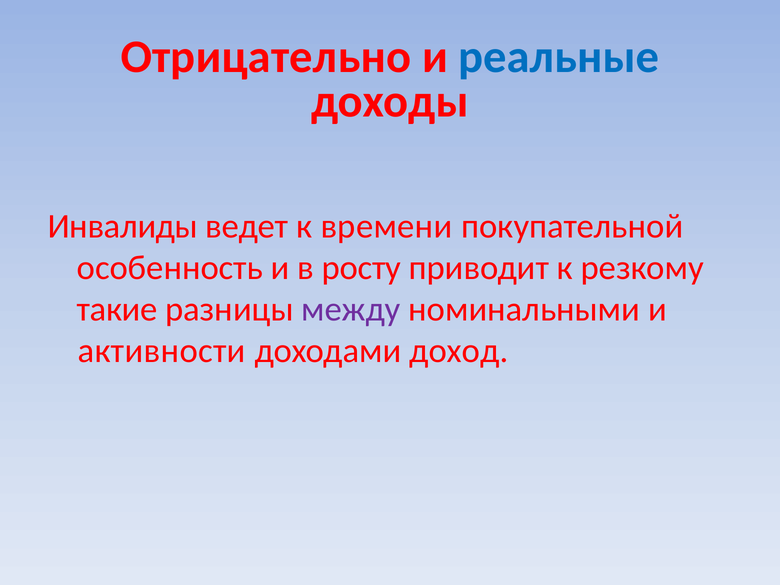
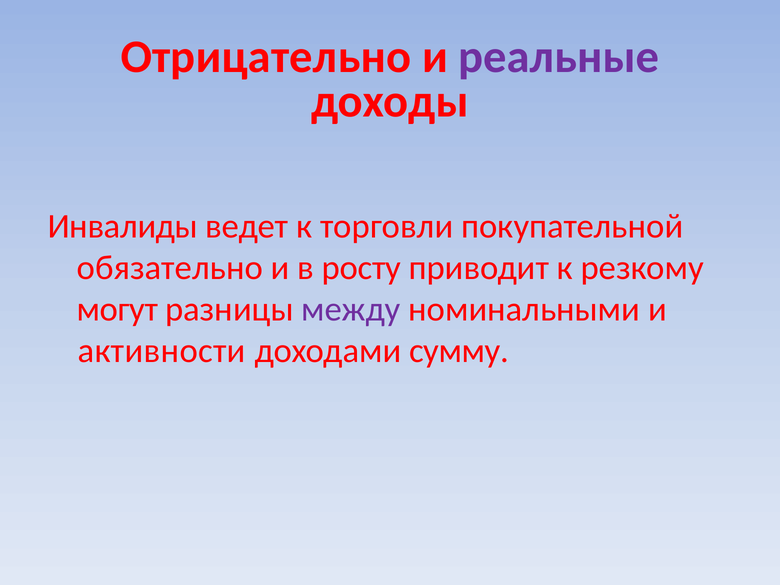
реальные colour: blue -> purple
времени: времени -> торговли
особенность: особенность -> обязательно
такие: такие -> могут
доход: доход -> сумму
